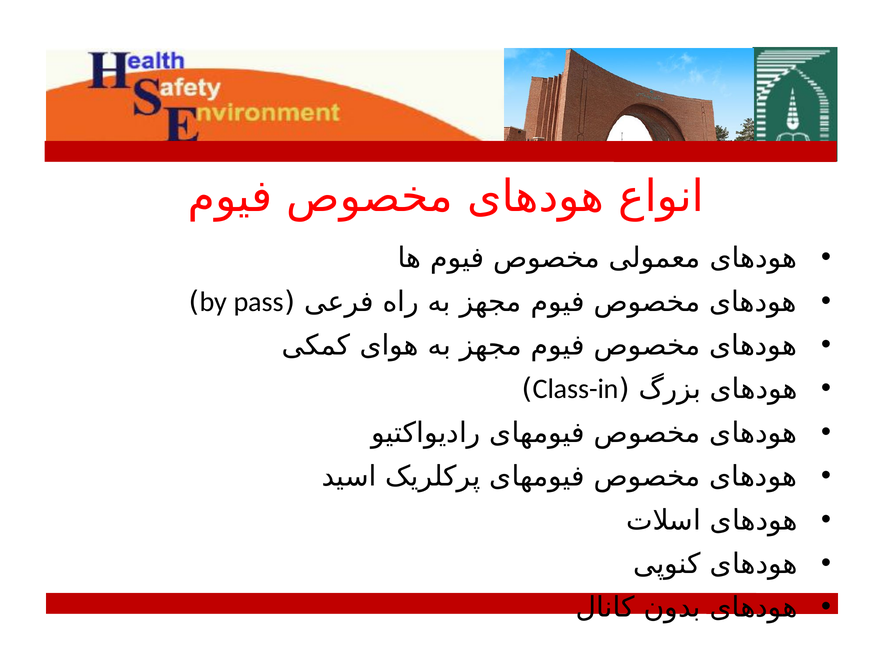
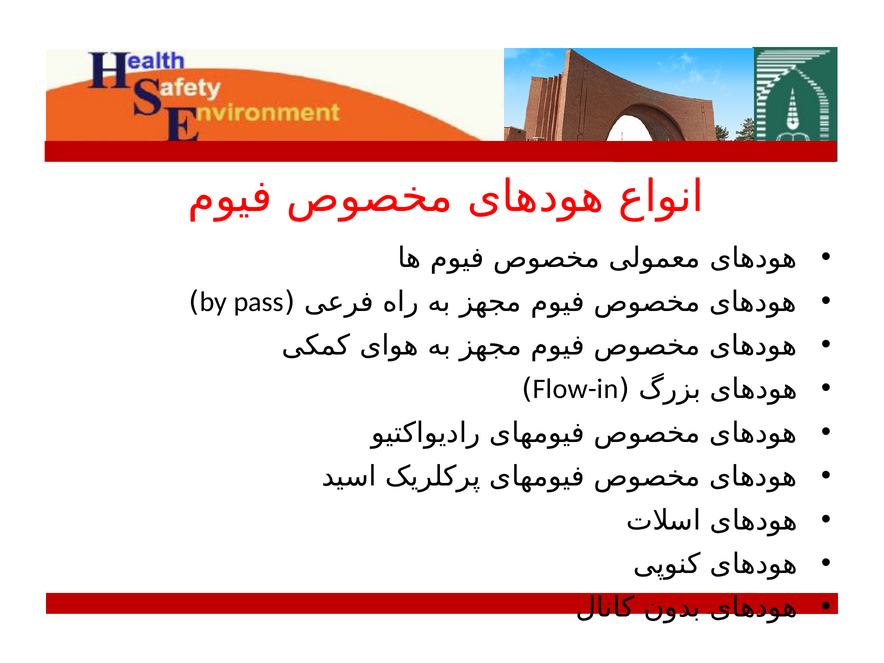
Class-in: Class-in -> Flow-in
